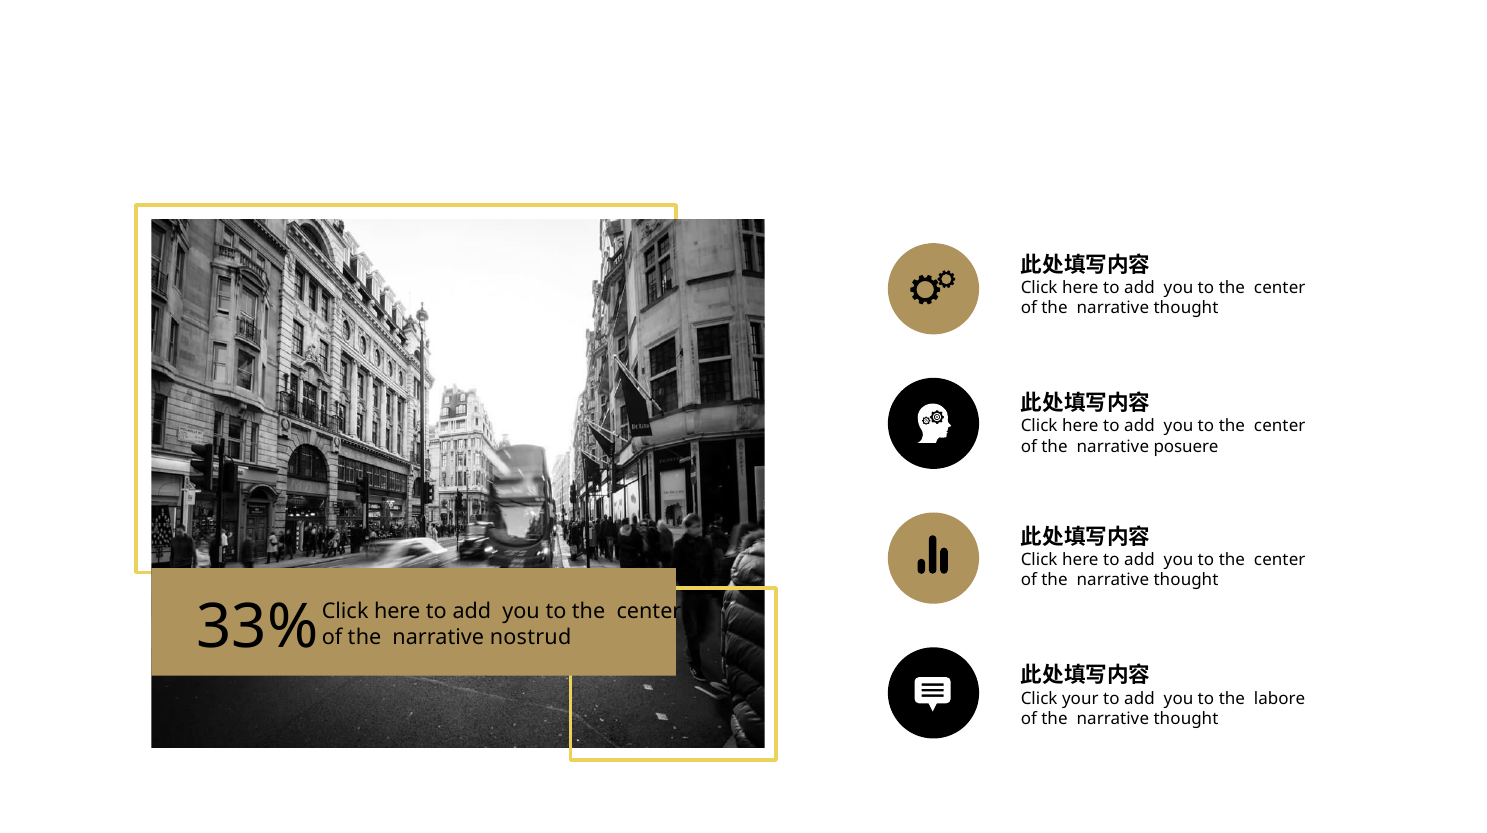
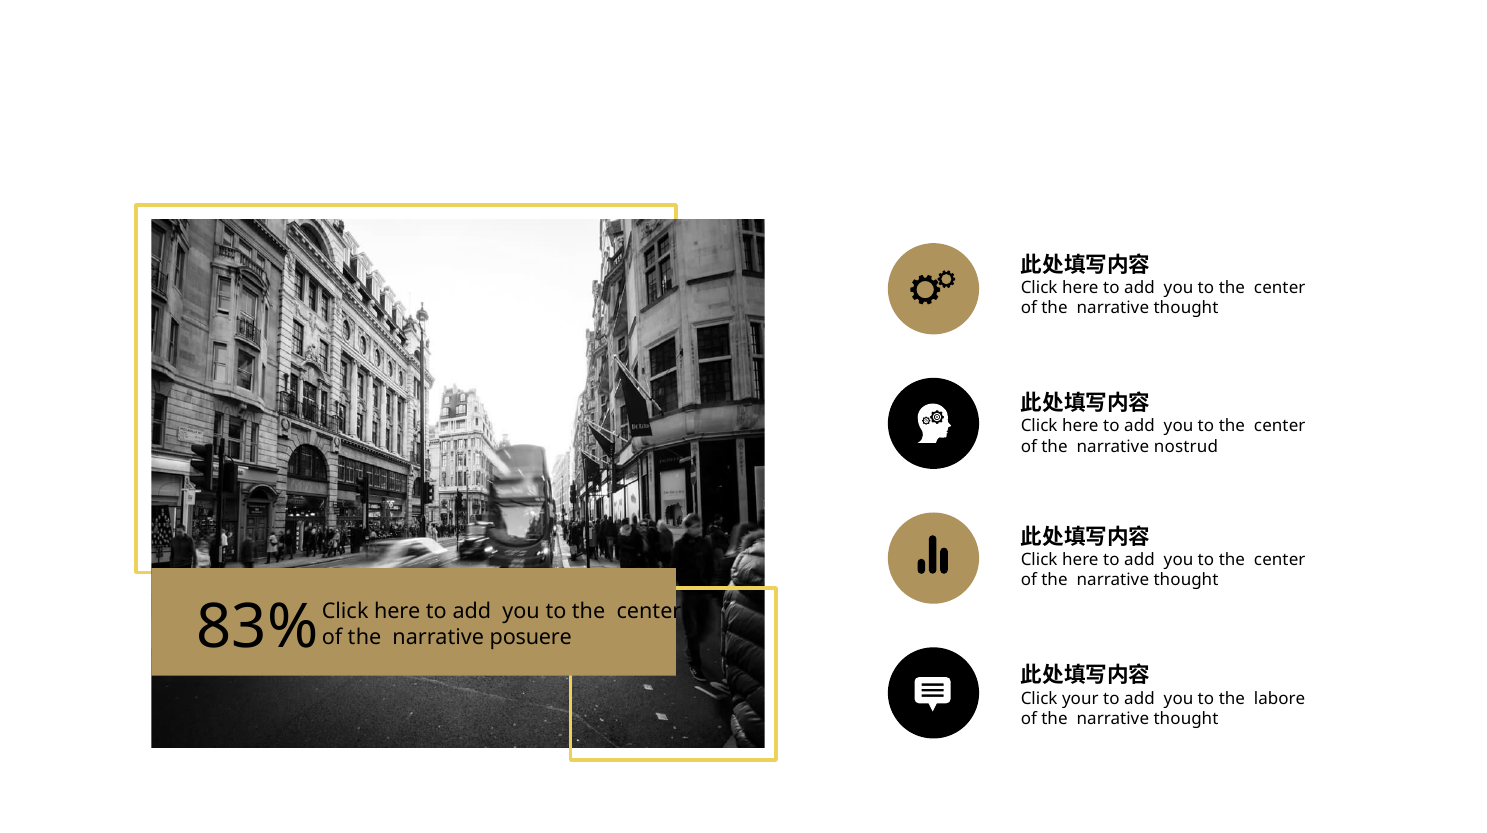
posuere: posuere -> nostrud
33%: 33% -> 83%
nostrud: nostrud -> posuere
